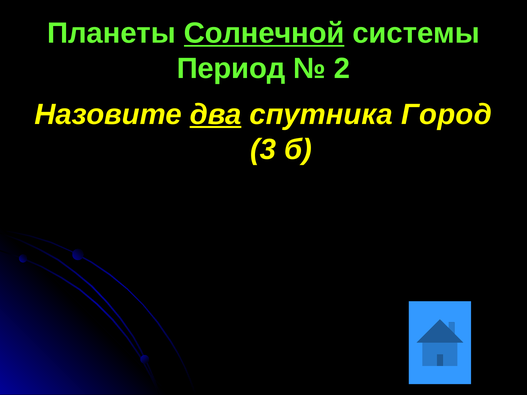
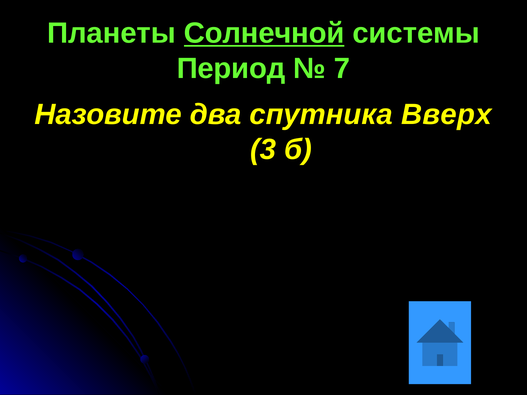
2: 2 -> 7
два underline: present -> none
Город: Город -> Вверх
